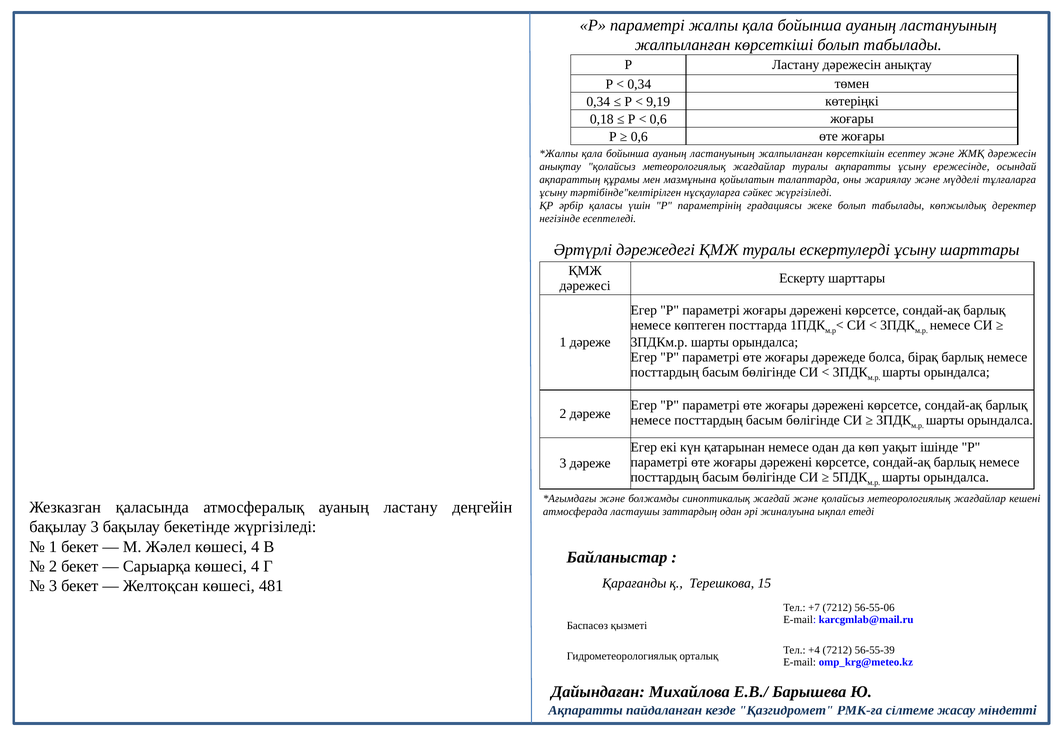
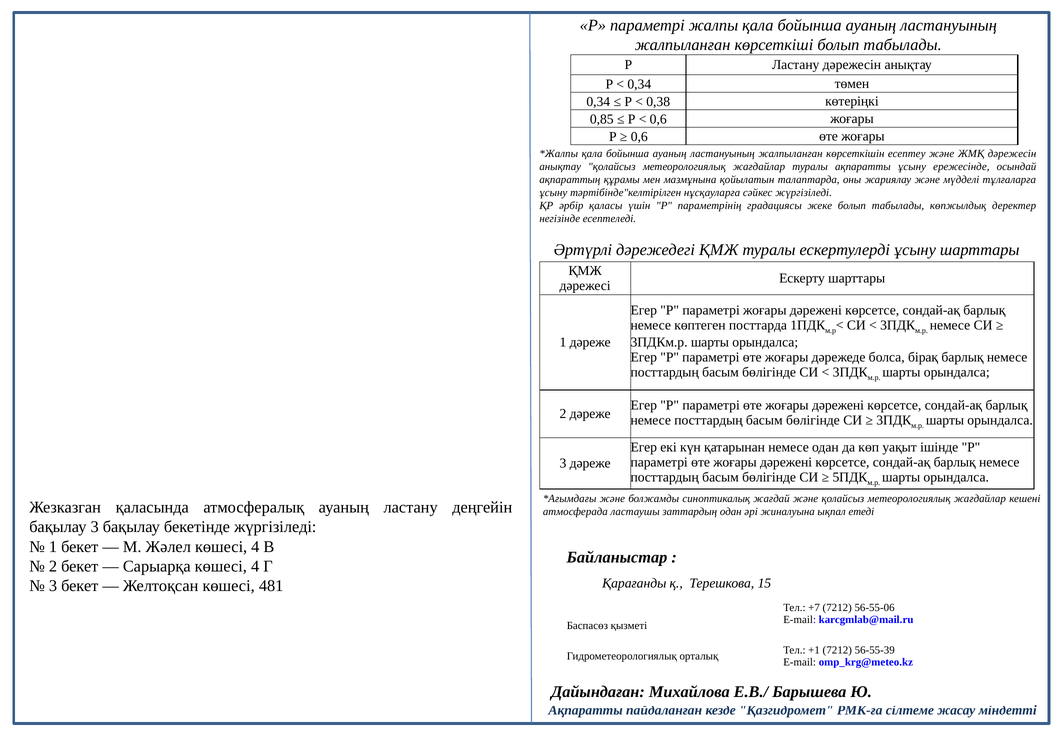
9,19: 9,19 -> 0,38
0,18: 0,18 -> 0,85
+4: +4 -> +1
